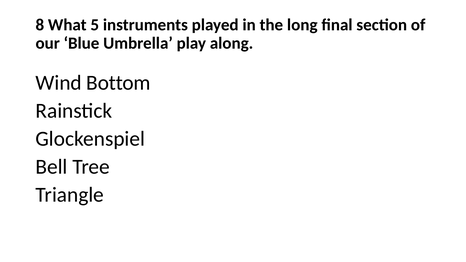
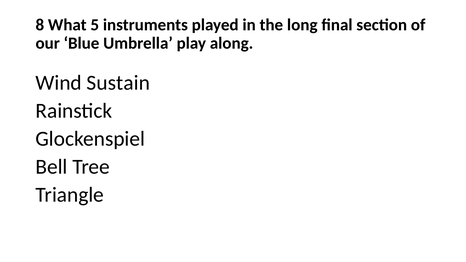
Bottom: Bottom -> Sustain
